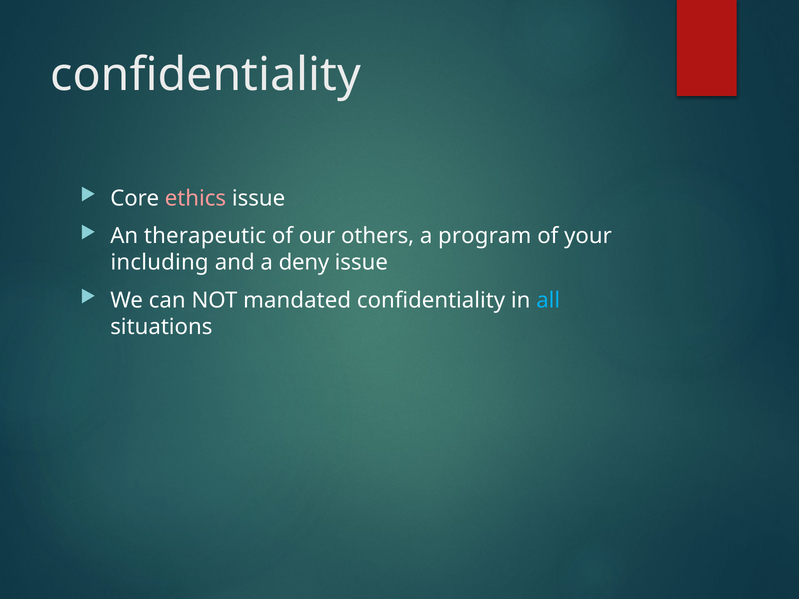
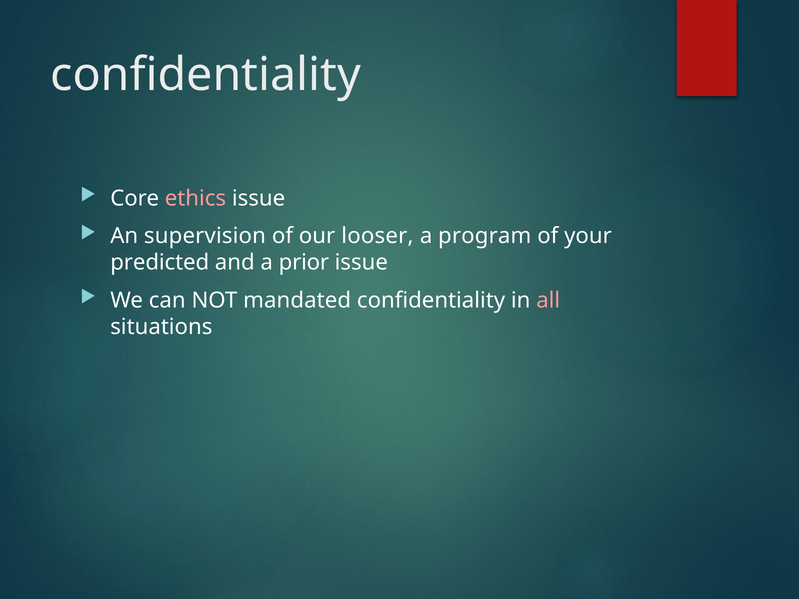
therapeutic: therapeutic -> supervision
others: others -> looser
including: including -> predicted
deny: deny -> prior
all colour: light blue -> pink
